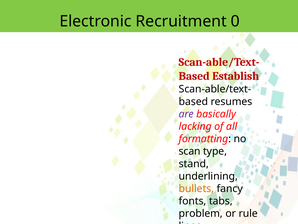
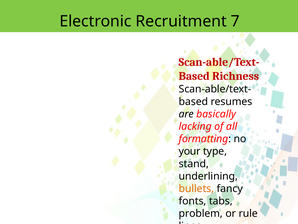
0: 0 -> 7
Establish: Establish -> Richness
are colour: purple -> black
scan: scan -> your
